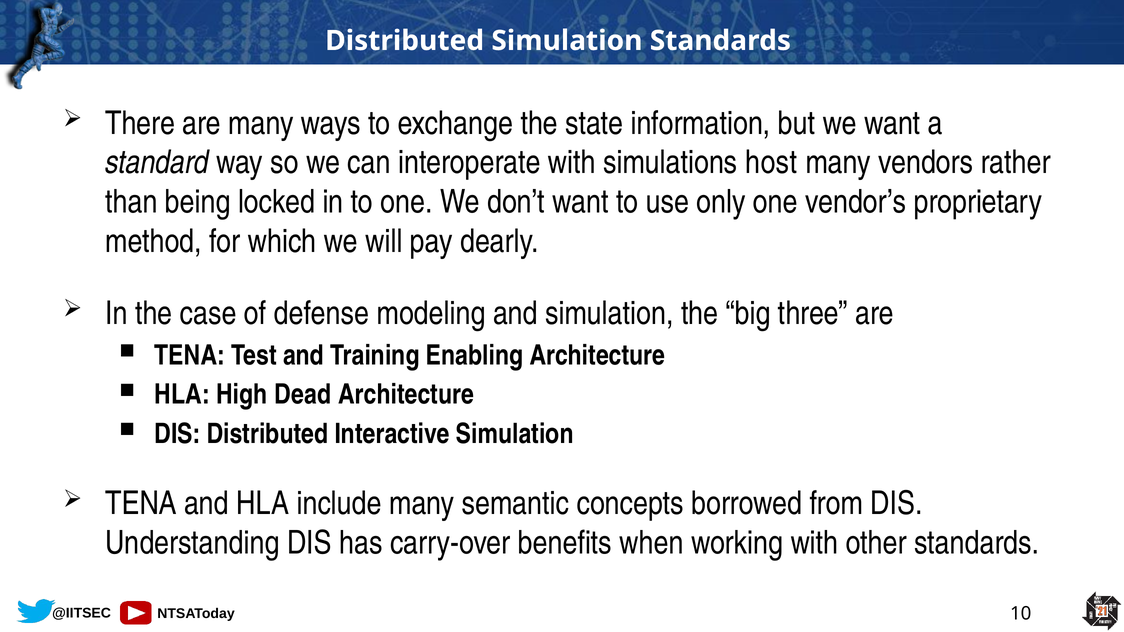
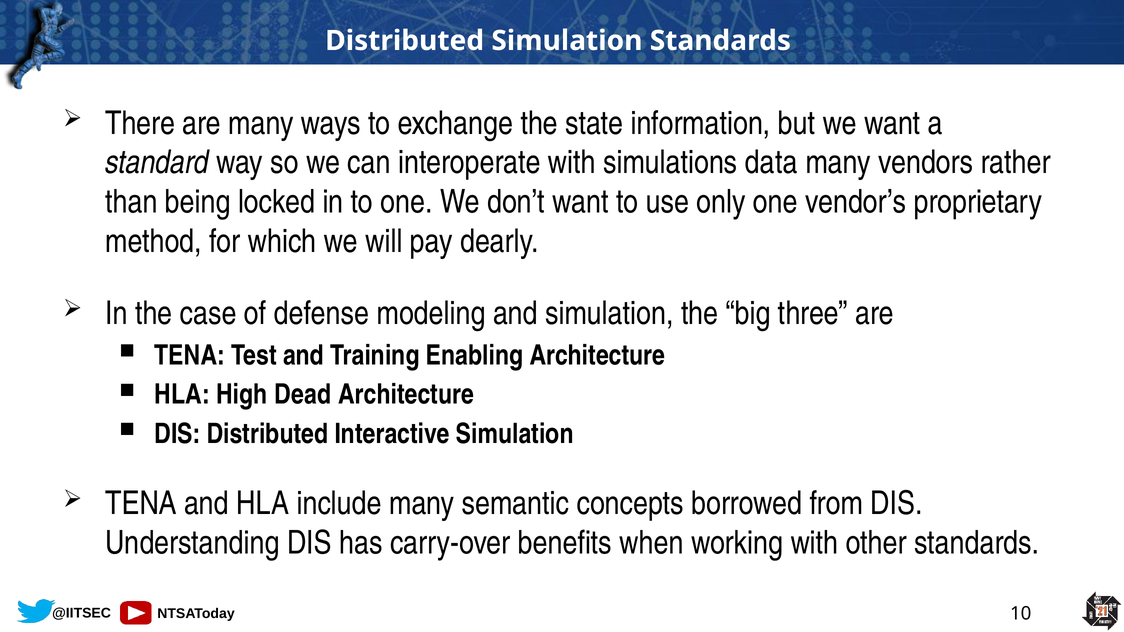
host: host -> data
